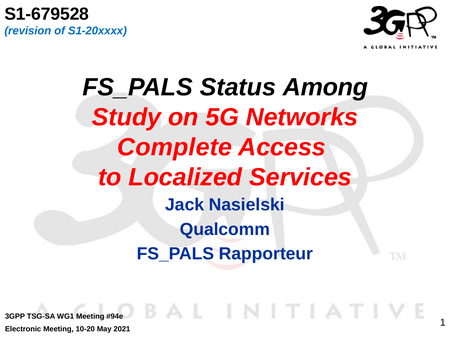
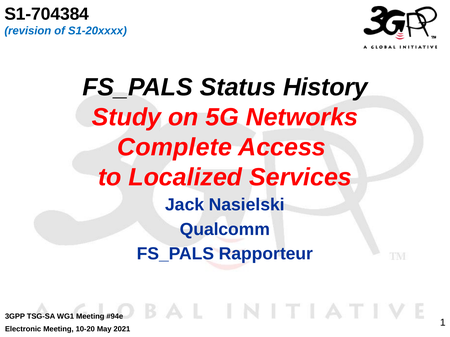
S1-679528: S1-679528 -> S1-704384
Among: Among -> History
